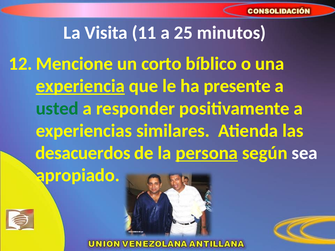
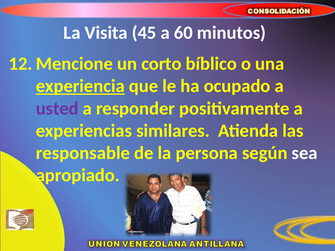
11: 11 -> 45
25: 25 -> 60
presente: presente -> ocupado
usted colour: green -> purple
desacuerdos: desacuerdos -> responsable
persona underline: present -> none
